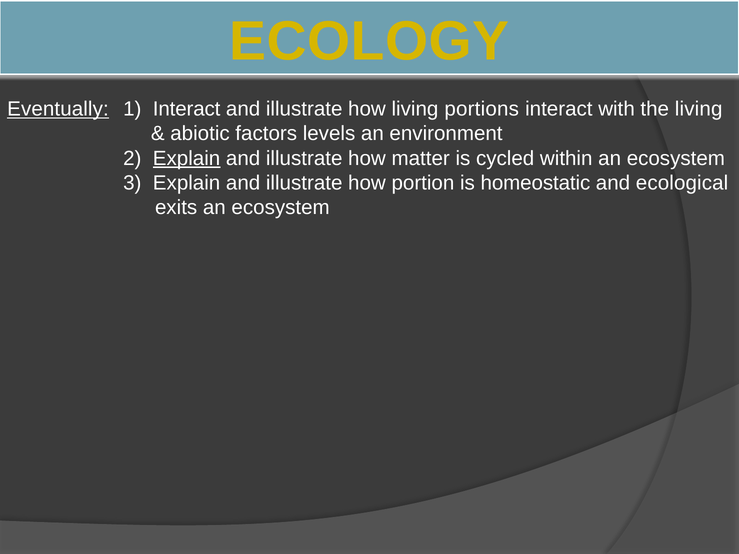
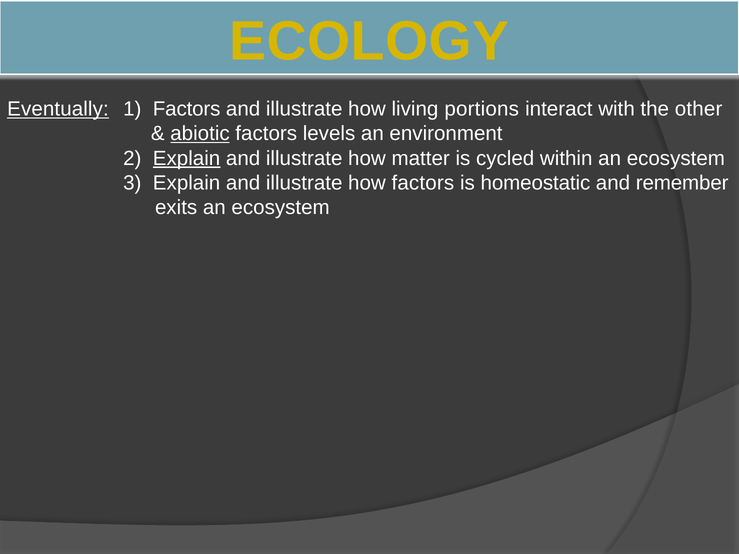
1 Interact: Interact -> Factors
the living: living -> other
abiotic underline: none -> present
how portion: portion -> factors
ecological: ecological -> remember
